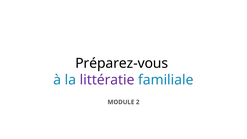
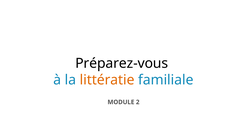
littératie colour: purple -> orange
